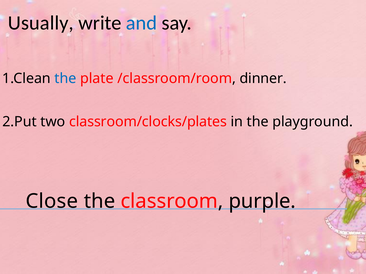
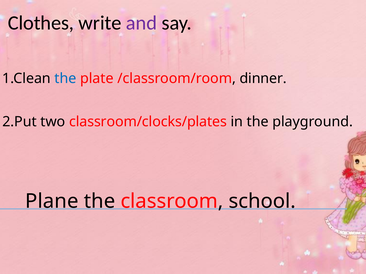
Usually: Usually -> Clothes
and colour: blue -> purple
Close: Close -> Plane
purple: purple -> school
